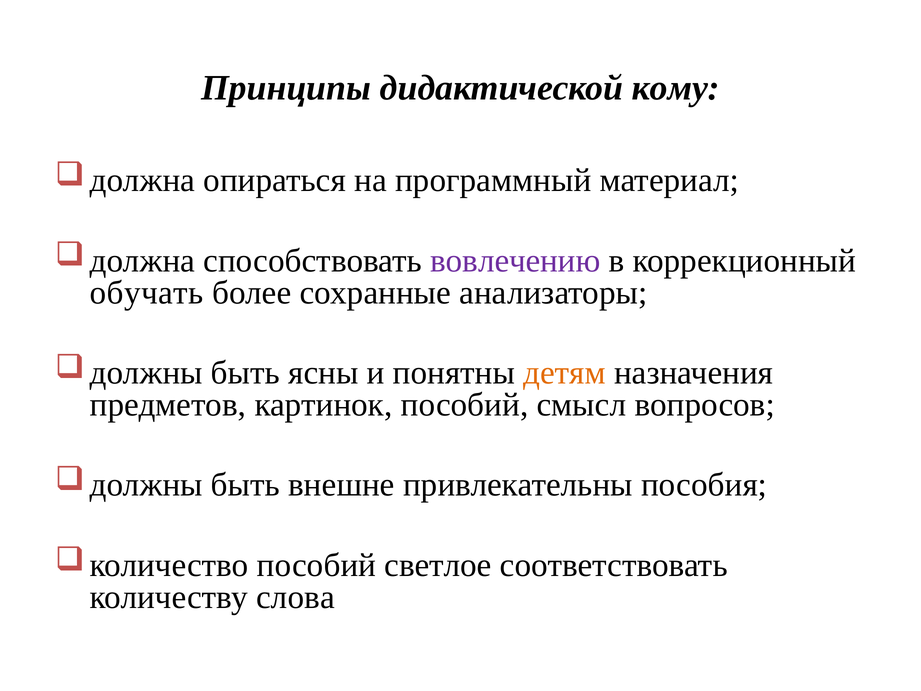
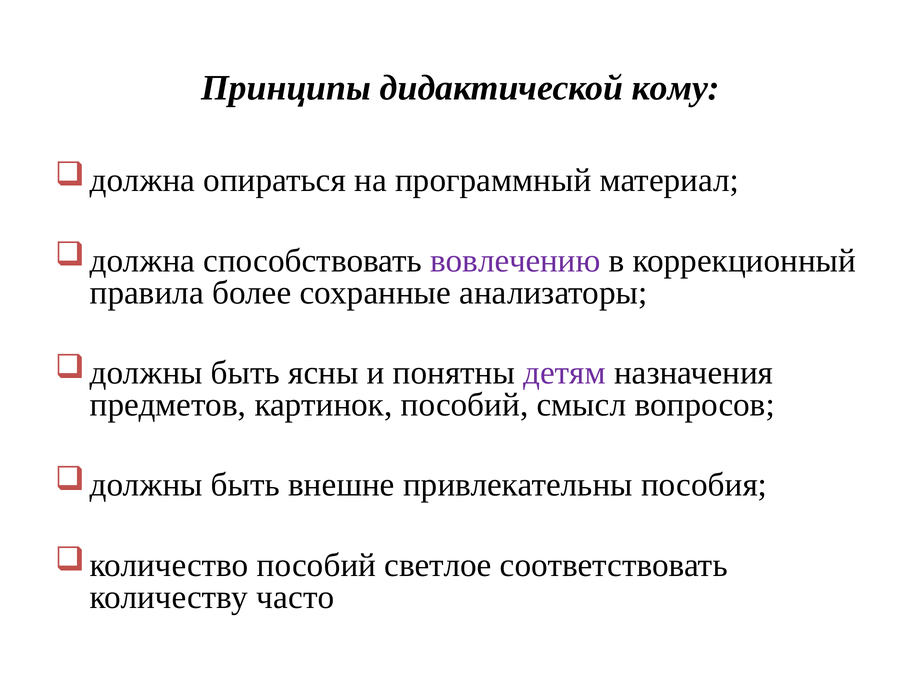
обучать: обучать -> правила
детям colour: orange -> purple
слова: слова -> часто
